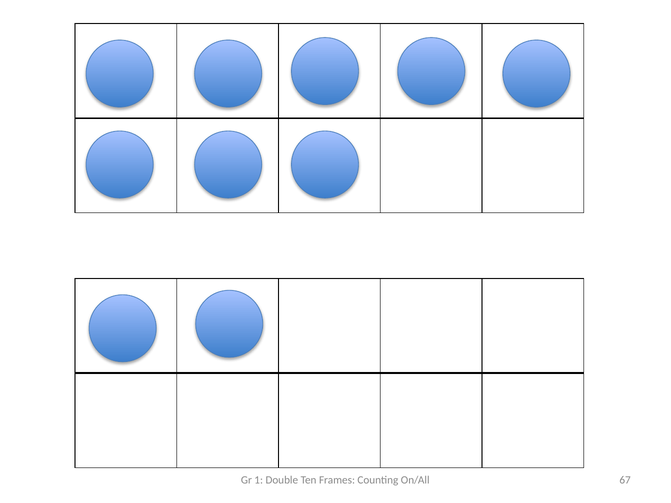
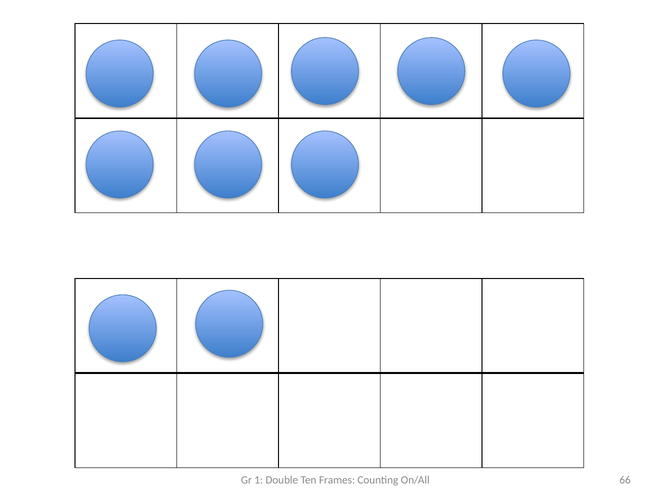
67: 67 -> 66
